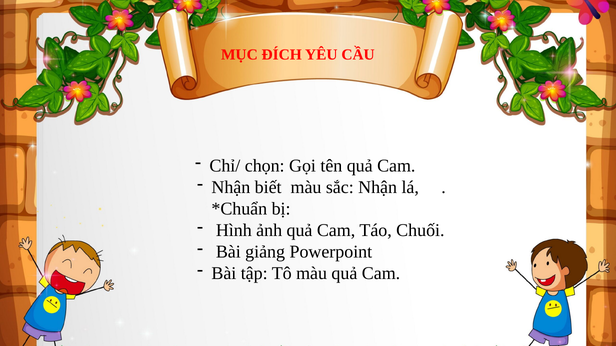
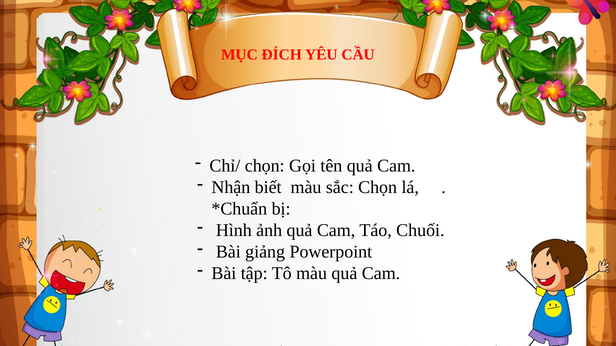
sắc Nhận: Nhận -> Chọn
